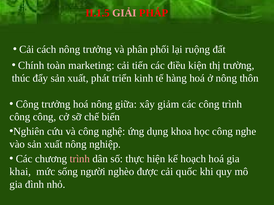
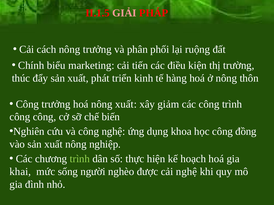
toàn: toàn -> biểu
nông giữa: giữa -> xuất
nghe: nghe -> đồng
trình at (80, 159) colour: pink -> light green
cải quốc: quốc -> nghệ
